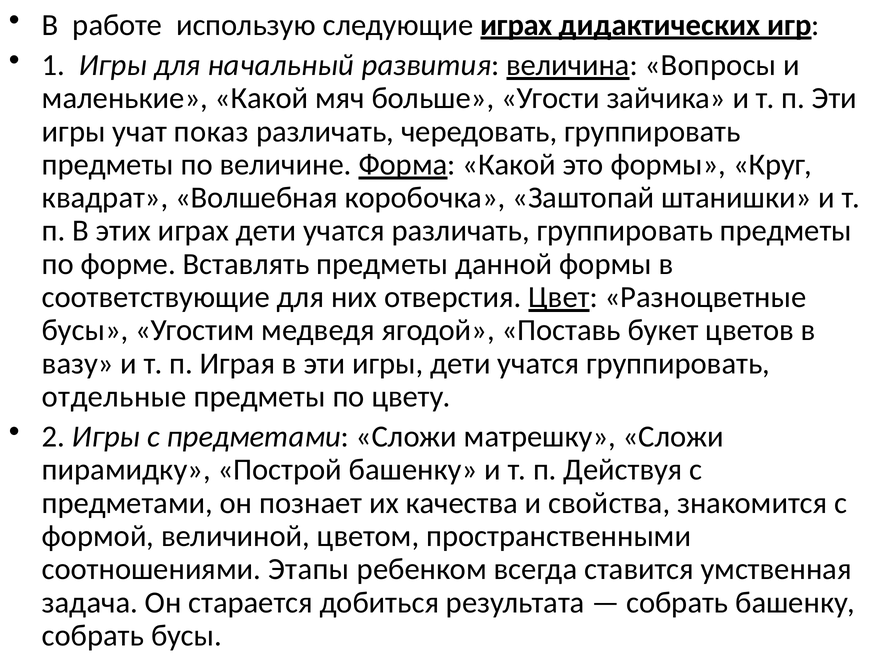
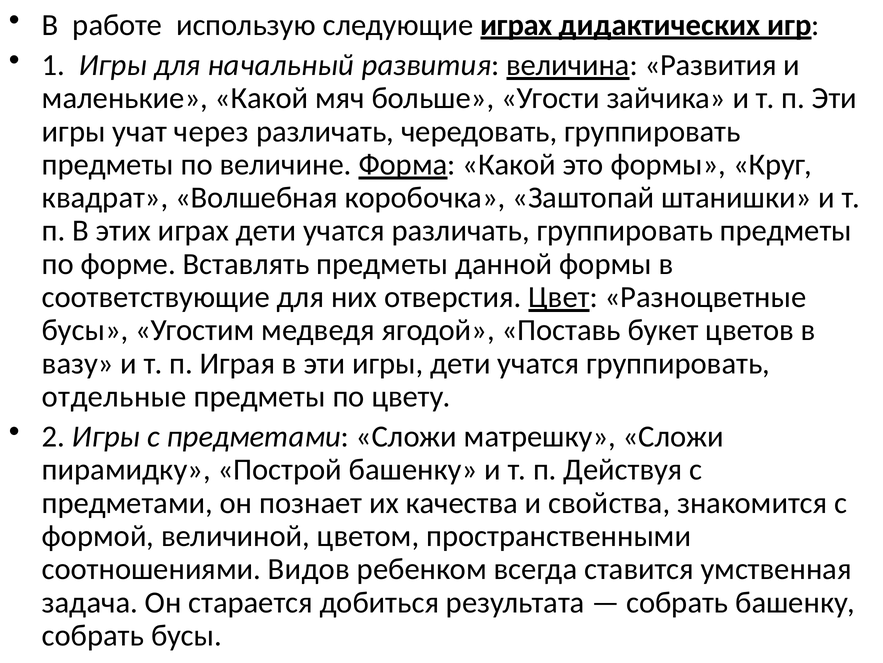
величина Вопросы: Вопросы -> Развития
показ: показ -> через
Этапы: Этапы -> Видов
